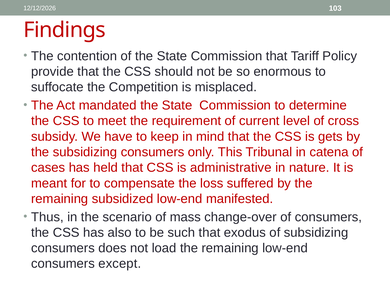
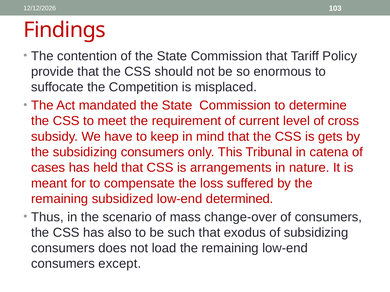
administrative: administrative -> arrangements
manifested: manifested -> determined
